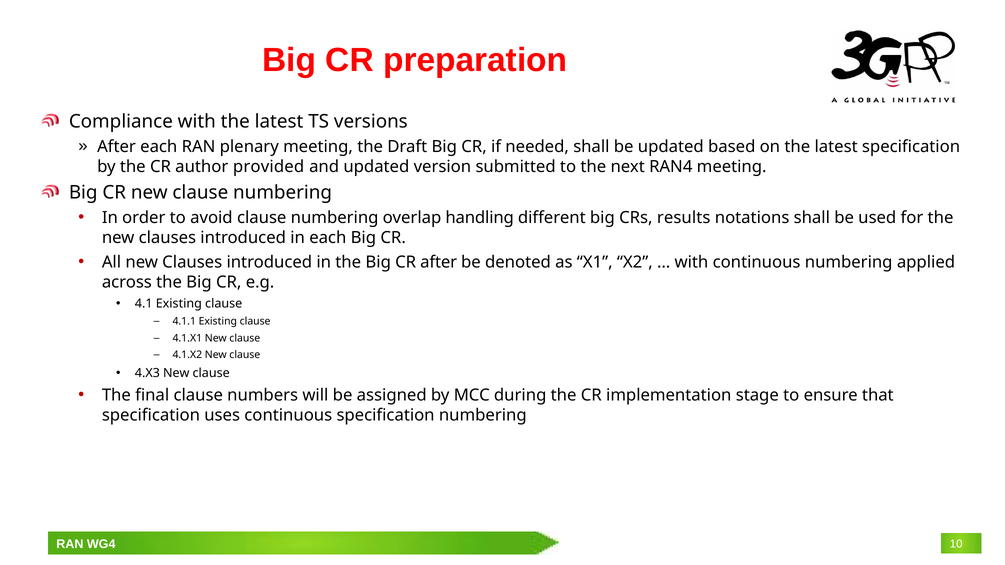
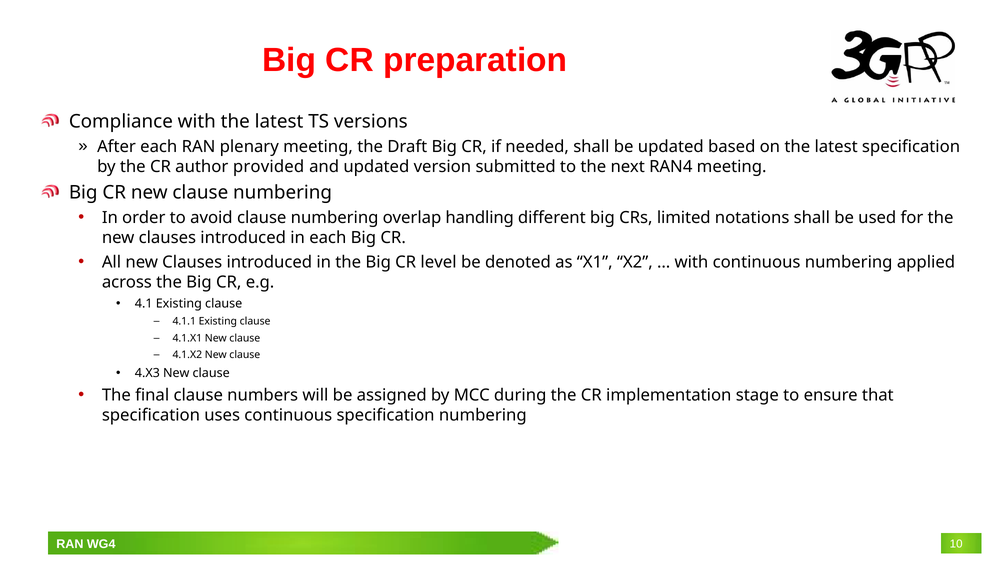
results: results -> limited
CR after: after -> level
